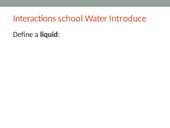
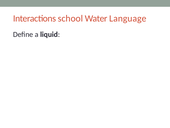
Introduce: Introduce -> Language
